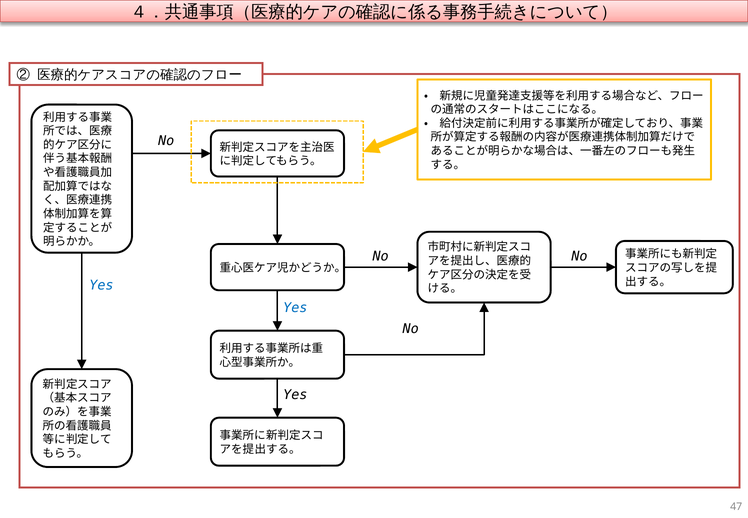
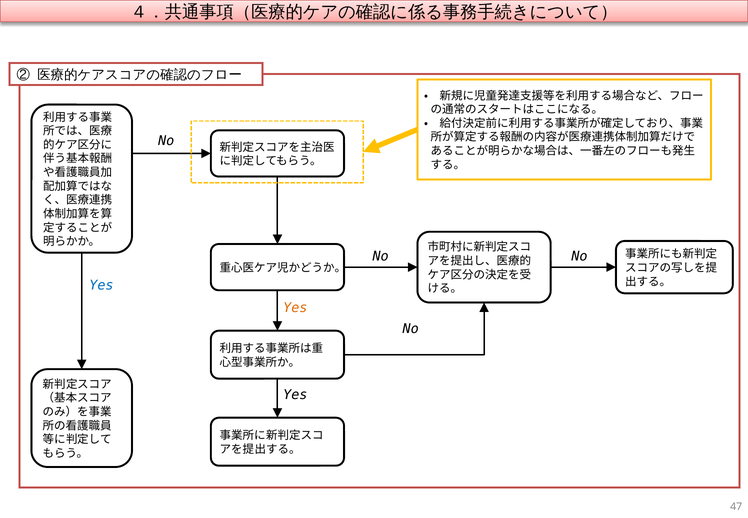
Yes at (295, 308) colour: blue -> orange
